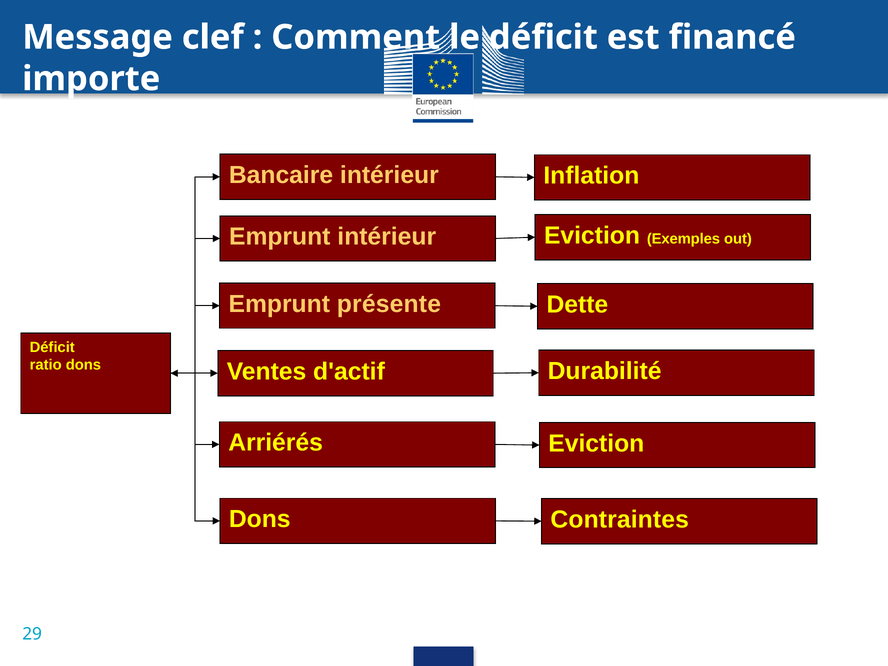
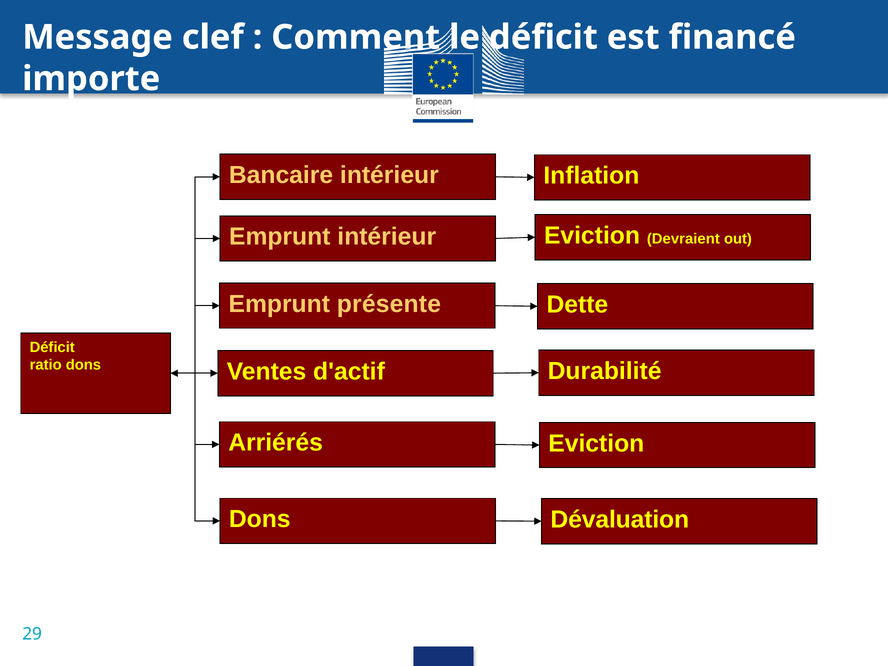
Exemples: Exemples -> Devraient
Contraintes: Contraintes -> Dévaluation
